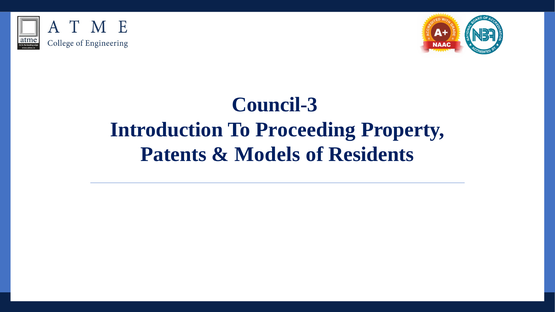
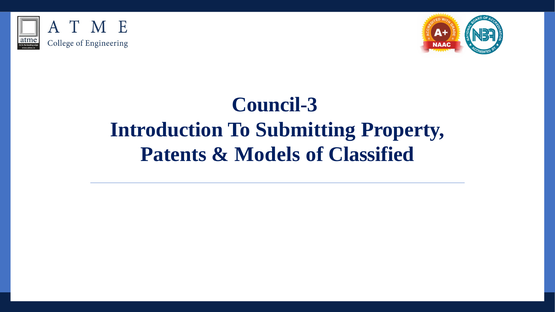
Proceeding: Proceeding -> Submitting
Residents: Residents -> Classified
